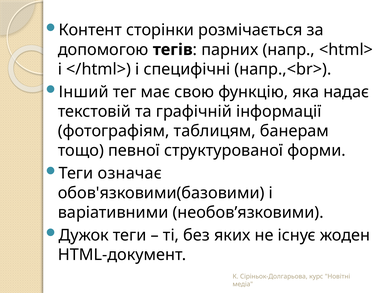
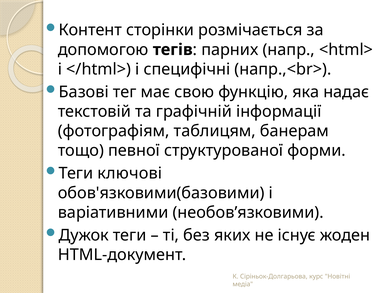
Інший: Інший -> Базові
означає: означає -> ключові
